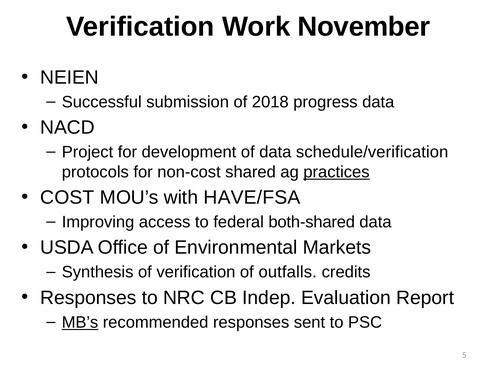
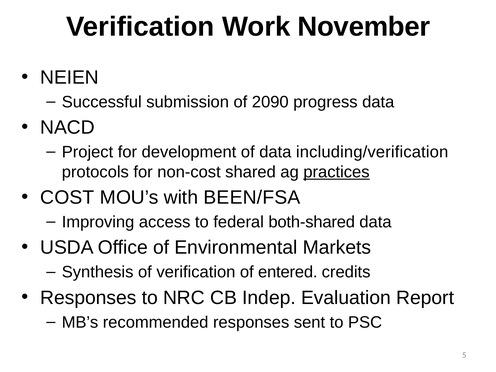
2018: 2018 -> 2090
schedule/verification: schedule/verification -> including/verification
HAVE/FSA: HAVE/FSA -> BEEN/FSA
outfalls: outfalls -> entered
MB’s underline: present -> none
